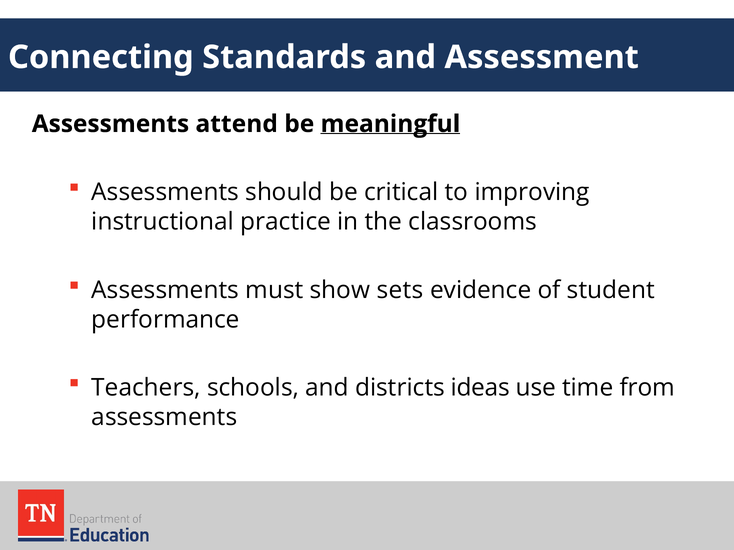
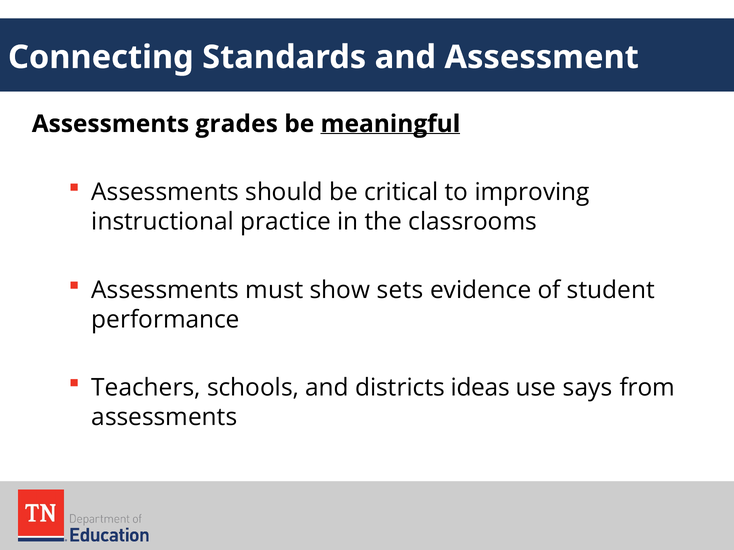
attend: attend -> grades
time: time -> says
